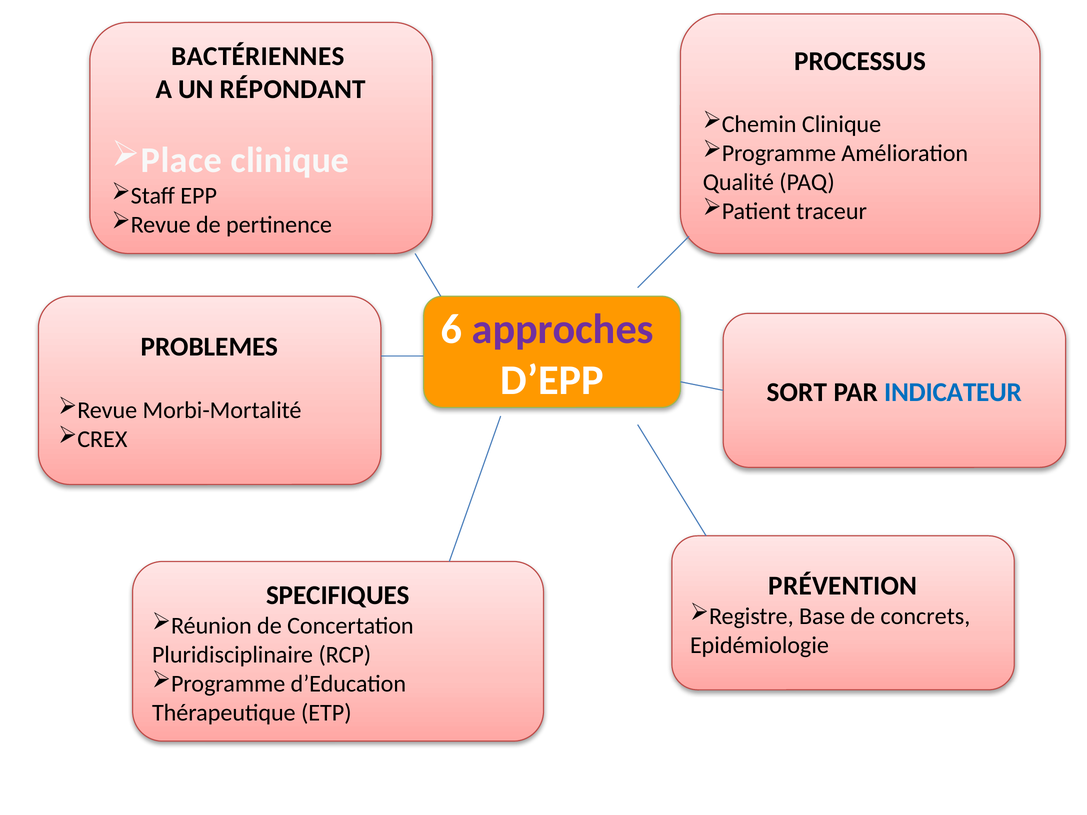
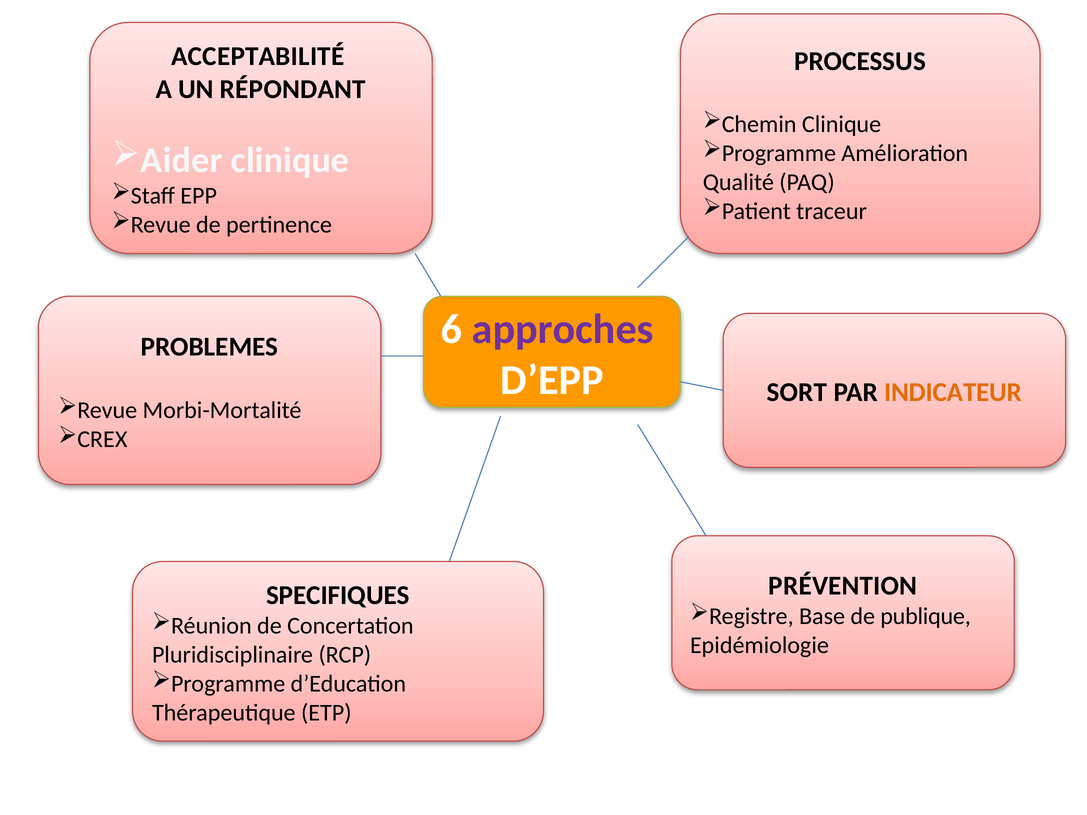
BACTÉRIENNES: BACTÉRIENNES -> ACCEPTABILITÉ
Place: Place -> Aider
INDICATEUR colour: blue -> orange
concrets: concrets -> publique
